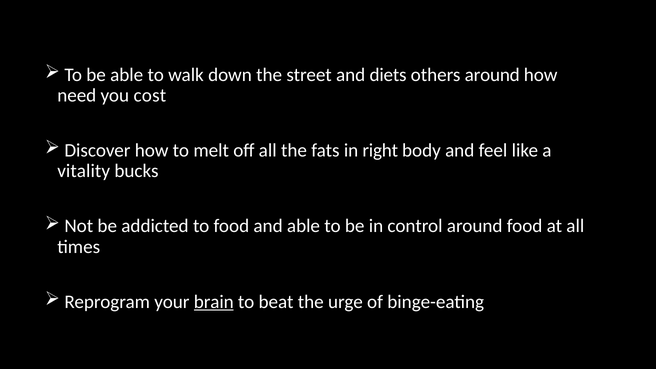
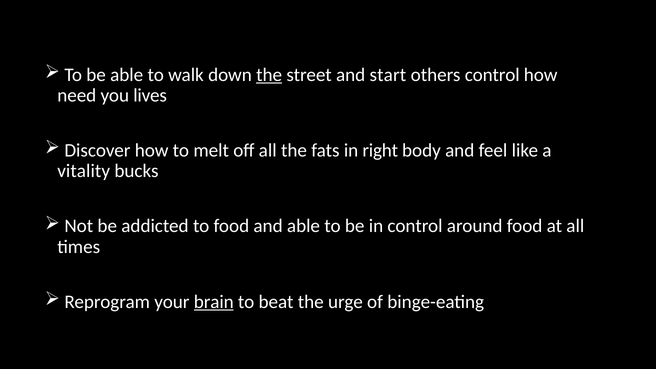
the at (269, 75) underline: none -> present
diets: diets -> start
others around: around -> control
cost: cost -> lives
